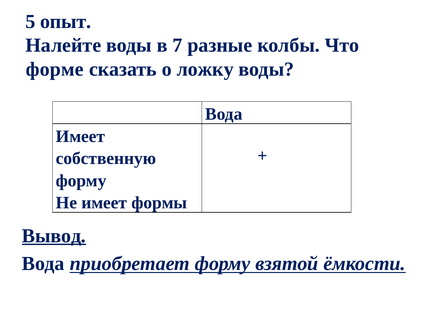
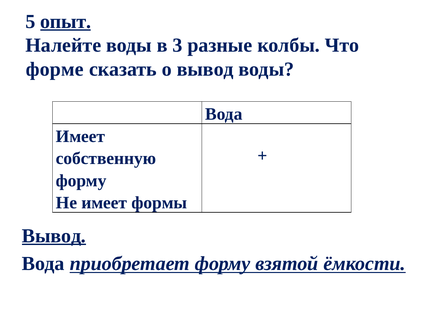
опыт underline: none -> present
7: 7 -> 3
о ложку: ложку -> вывод
